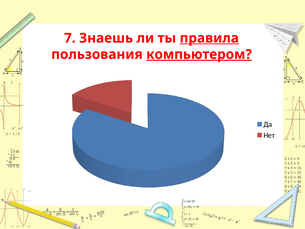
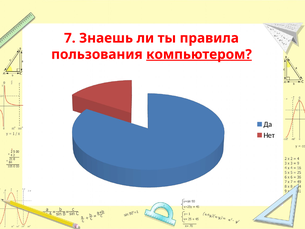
правила underline: present -> none
